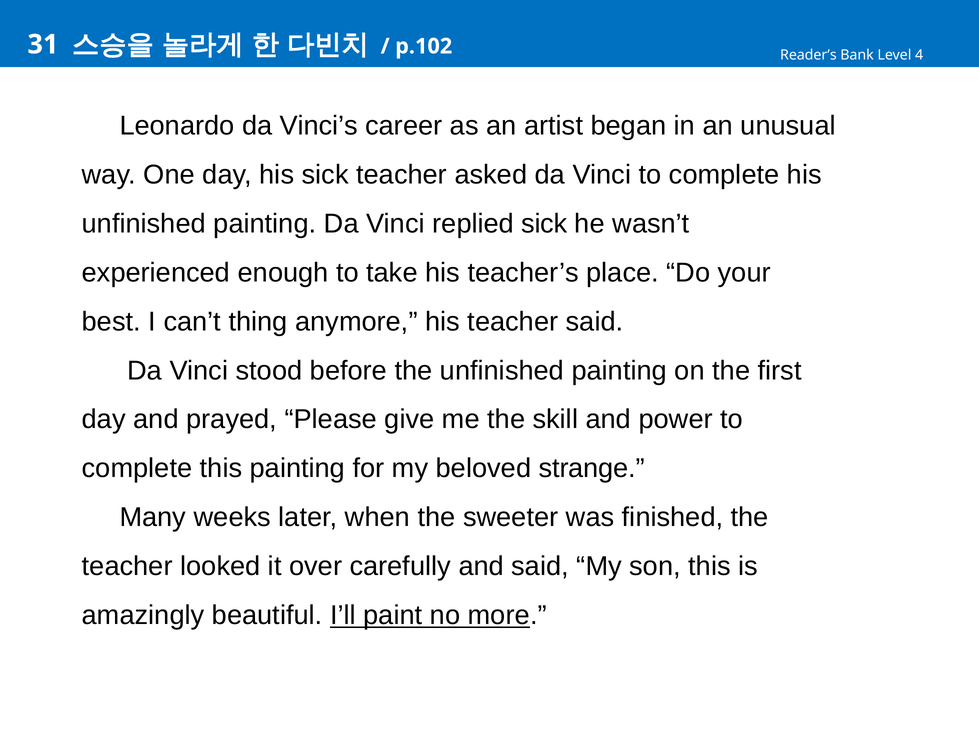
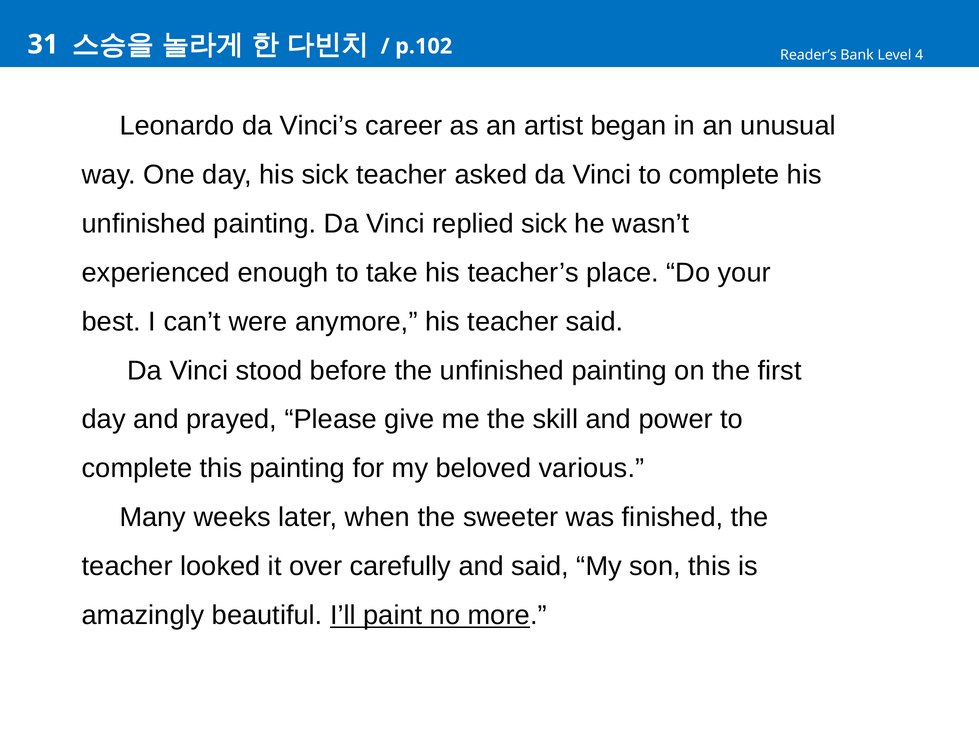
thing: thing -> were
strange: strange -> various
